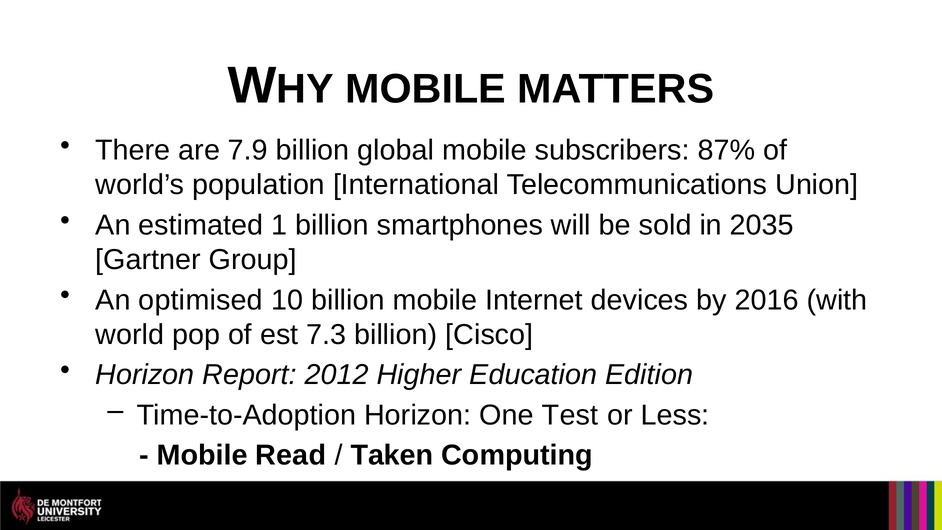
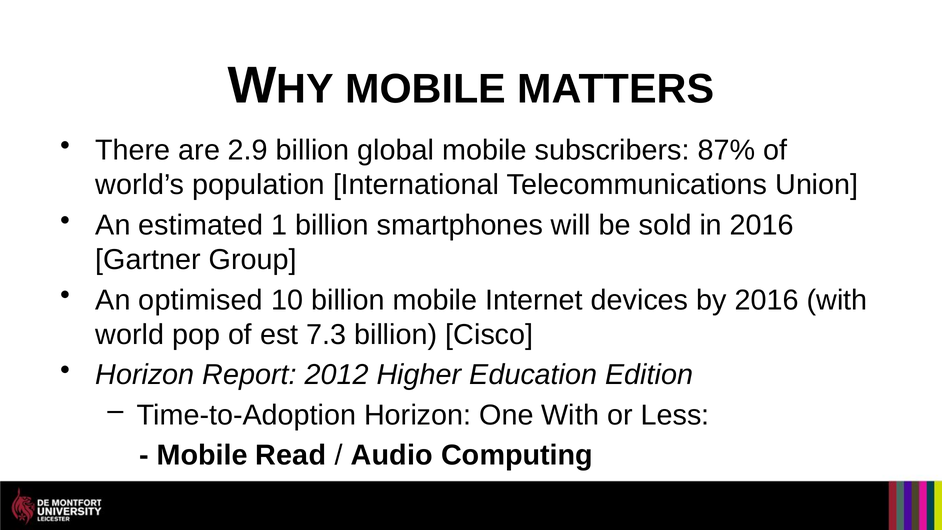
7.9: 7.9 -> 2.9
in 2035: 2035 -> 2016
One Test: Test -> With
Taken: Taken -> Audio
